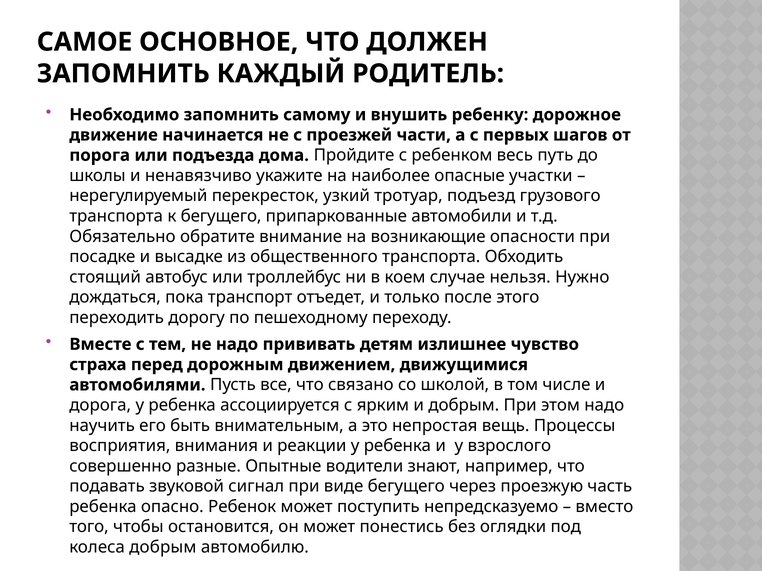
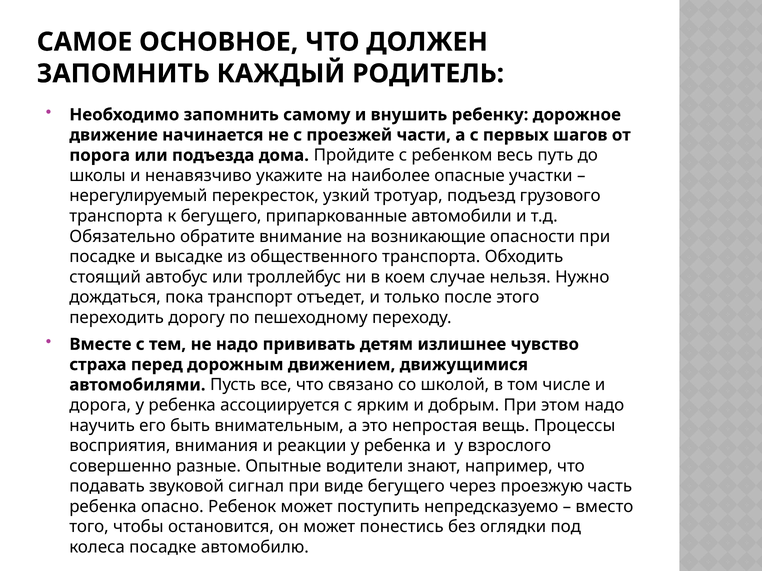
колеса добрым: добрым -> посадке
